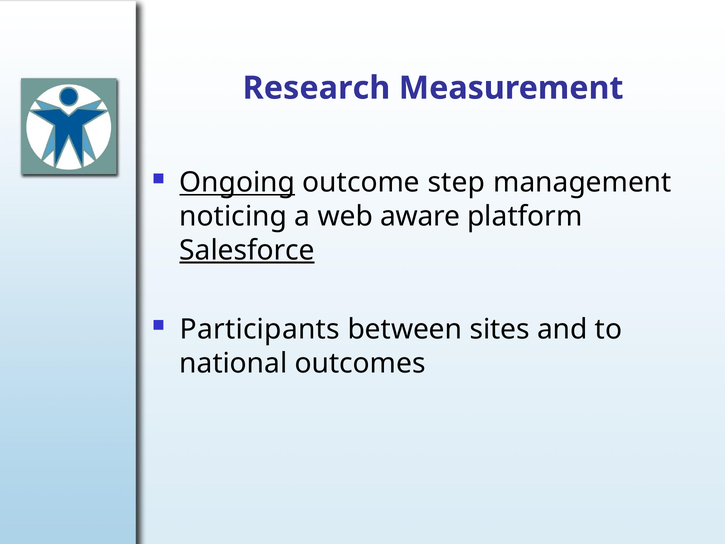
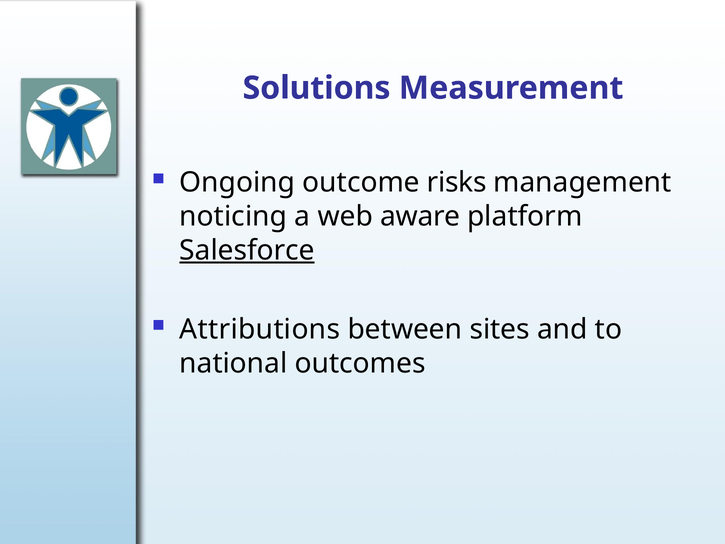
Research: Research -> Solutions
Ongoing underline: present -> none
step: step -> risks
Participants: Participants -> Attributions
